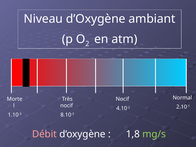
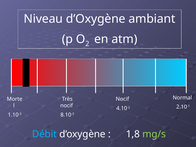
Débit colour: pink -> light blue
